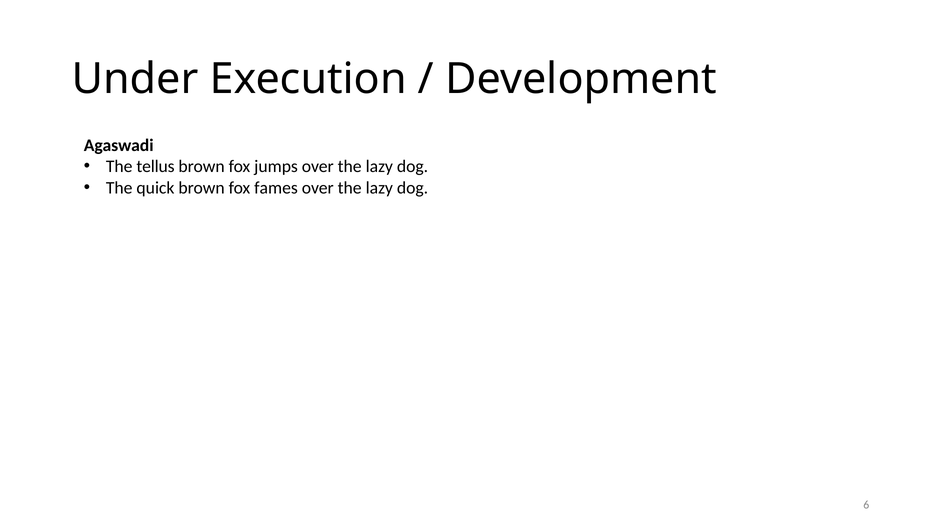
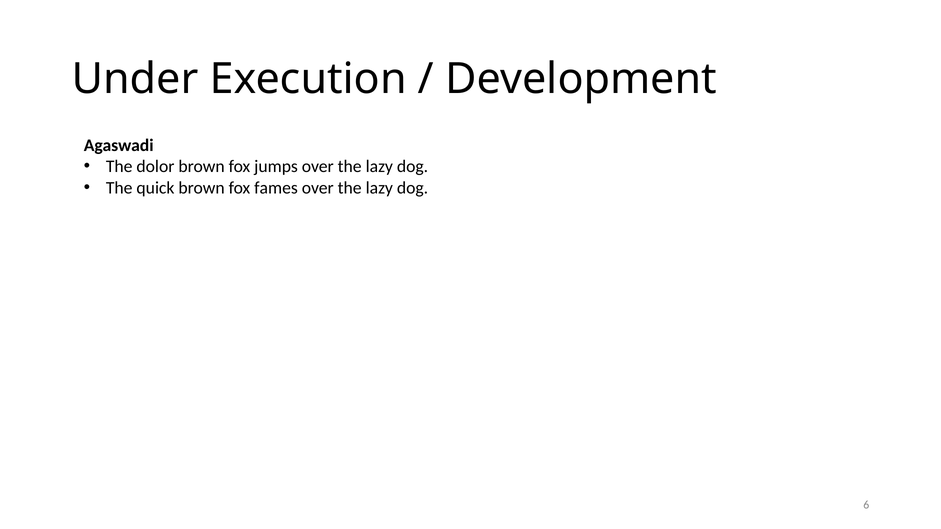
tellus: tellus -> dolor
